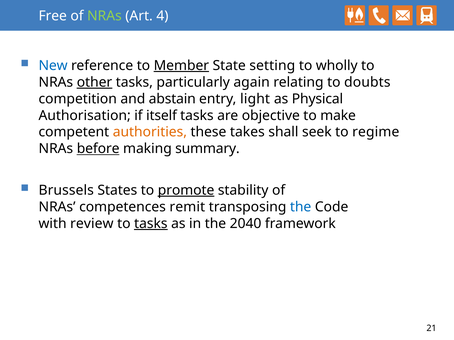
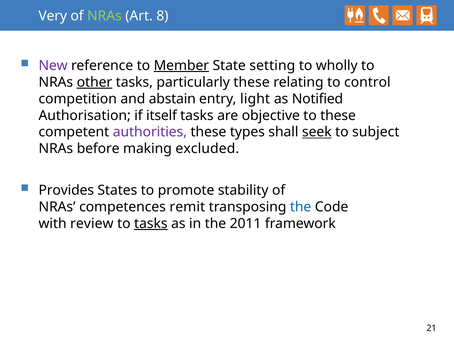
Free: Free -> Very
4: 4 -> 8
New colour: blue -> purple
particularly again: again -> these
doubts: doubts -> control
Physical: Physical -> Notified
to make: make -> these
authorities colour: orange -> purple
takes: takes -> types
seek underline: none -> present
regime: regime -> subject
before underline: present -> none
summary: summary -> excluded
Brussels: Brussels -> Provides
promote underline: present -> none
2040: 2040 -> 2011
